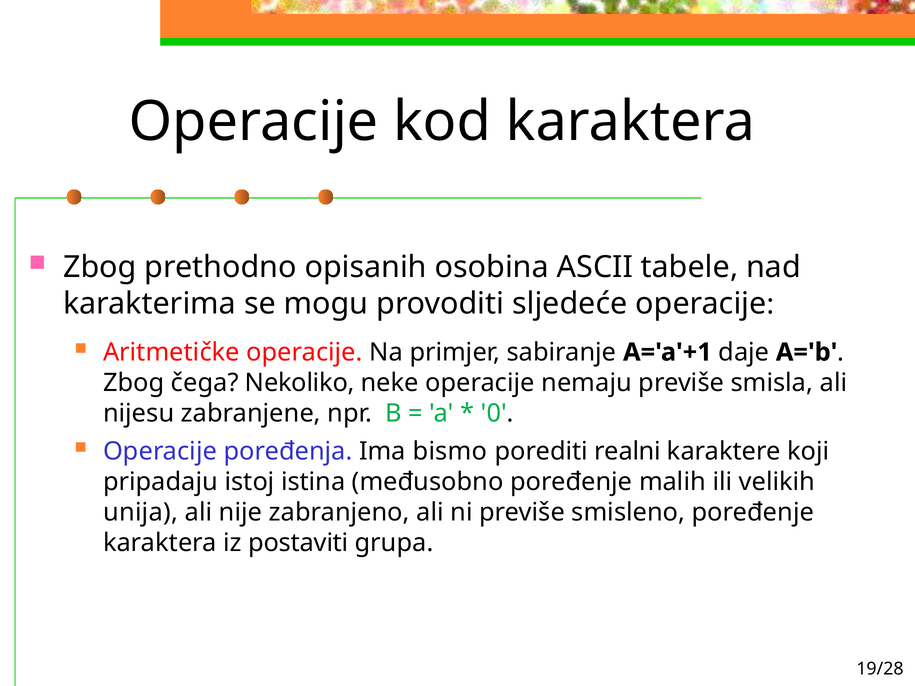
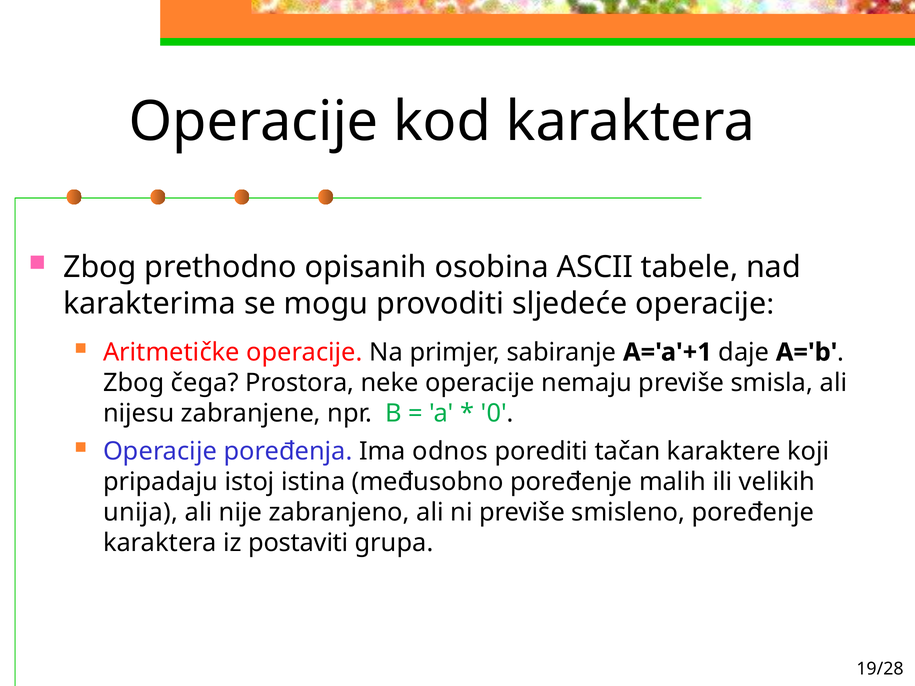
Nekoliko: Nekoliko -> Prostora
bismo: bismo -> odnos
realni: realni -> tačan
